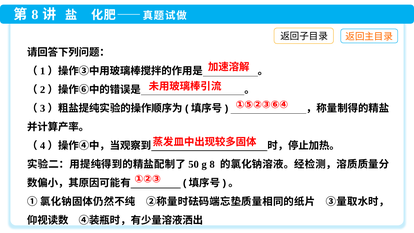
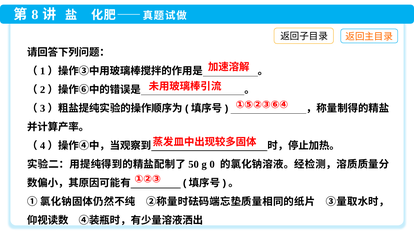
g 8: 8 -> 0
